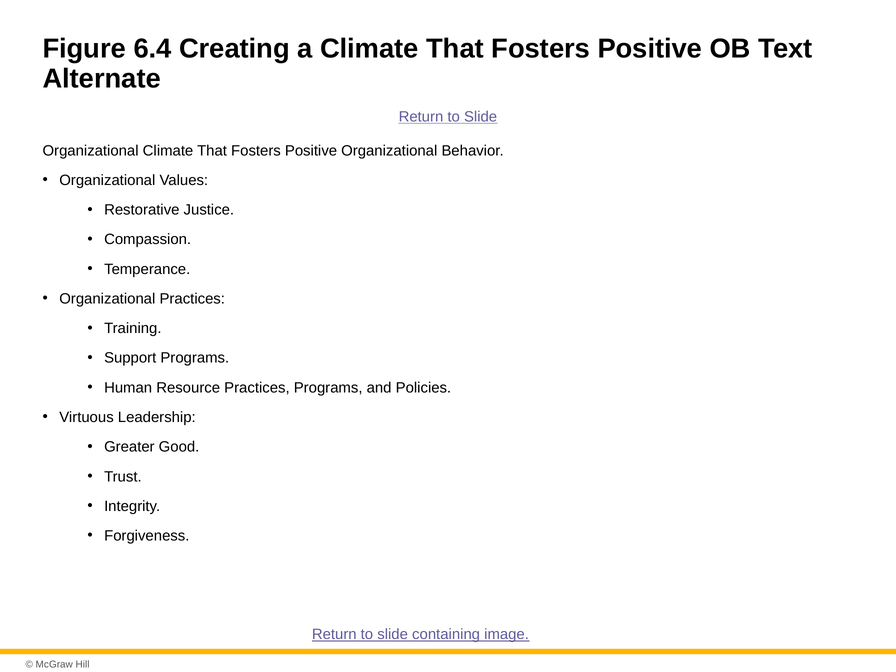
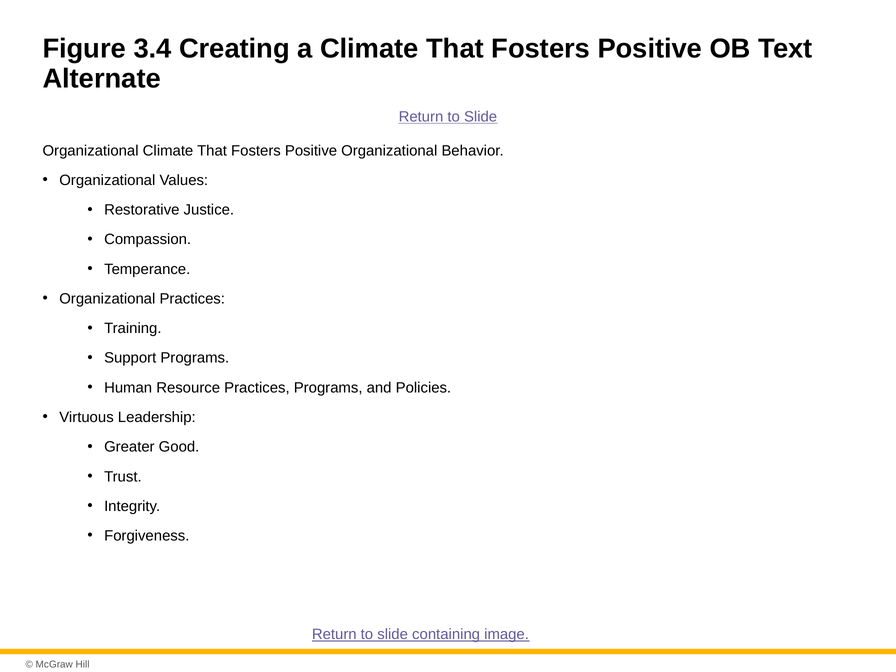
6.4: 6.4 -> 3.4
